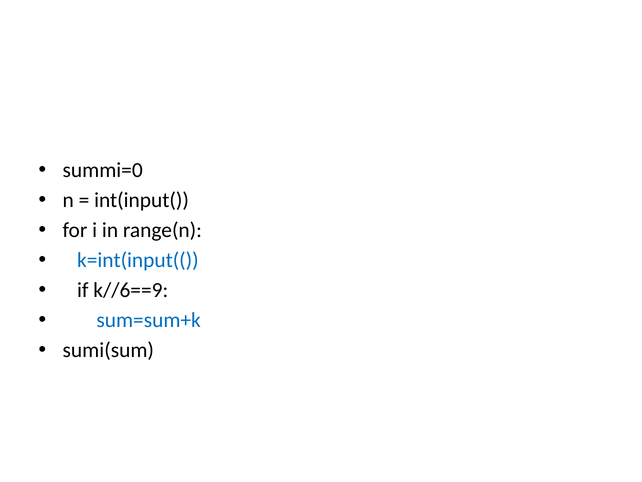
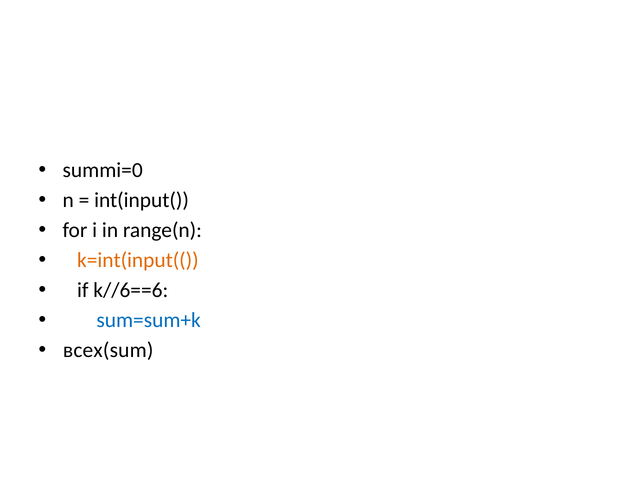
k=int(input(( colour: blue -> orange
k//6==9: k//6==9 -> k//6==6
sumi(sum: sumi(sum -> всех(sum
